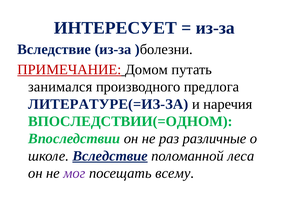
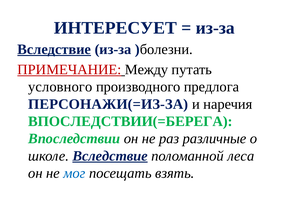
Вследствие at (54, 50) underline: none -> present
Домом: Домом -> Между
занимался: занимался -> условного
ЛИТЕРАТУРЕ(=ИЗ-ЗА: ЛИТЕРАТУРЕ(=ИЗ-ЗА -> ПЕРСОНАЖИ(=ИЗ-ЗА
ВПОСЛЕДСТВИИ(=ОДНОМ: ВПОСЛЕДСТВИИ(=ОДНОМ -> ВПОСЛЕДСТВИИ(=БЕРЕГА
мог colour: purple -> blue
всему: всему -> взять
